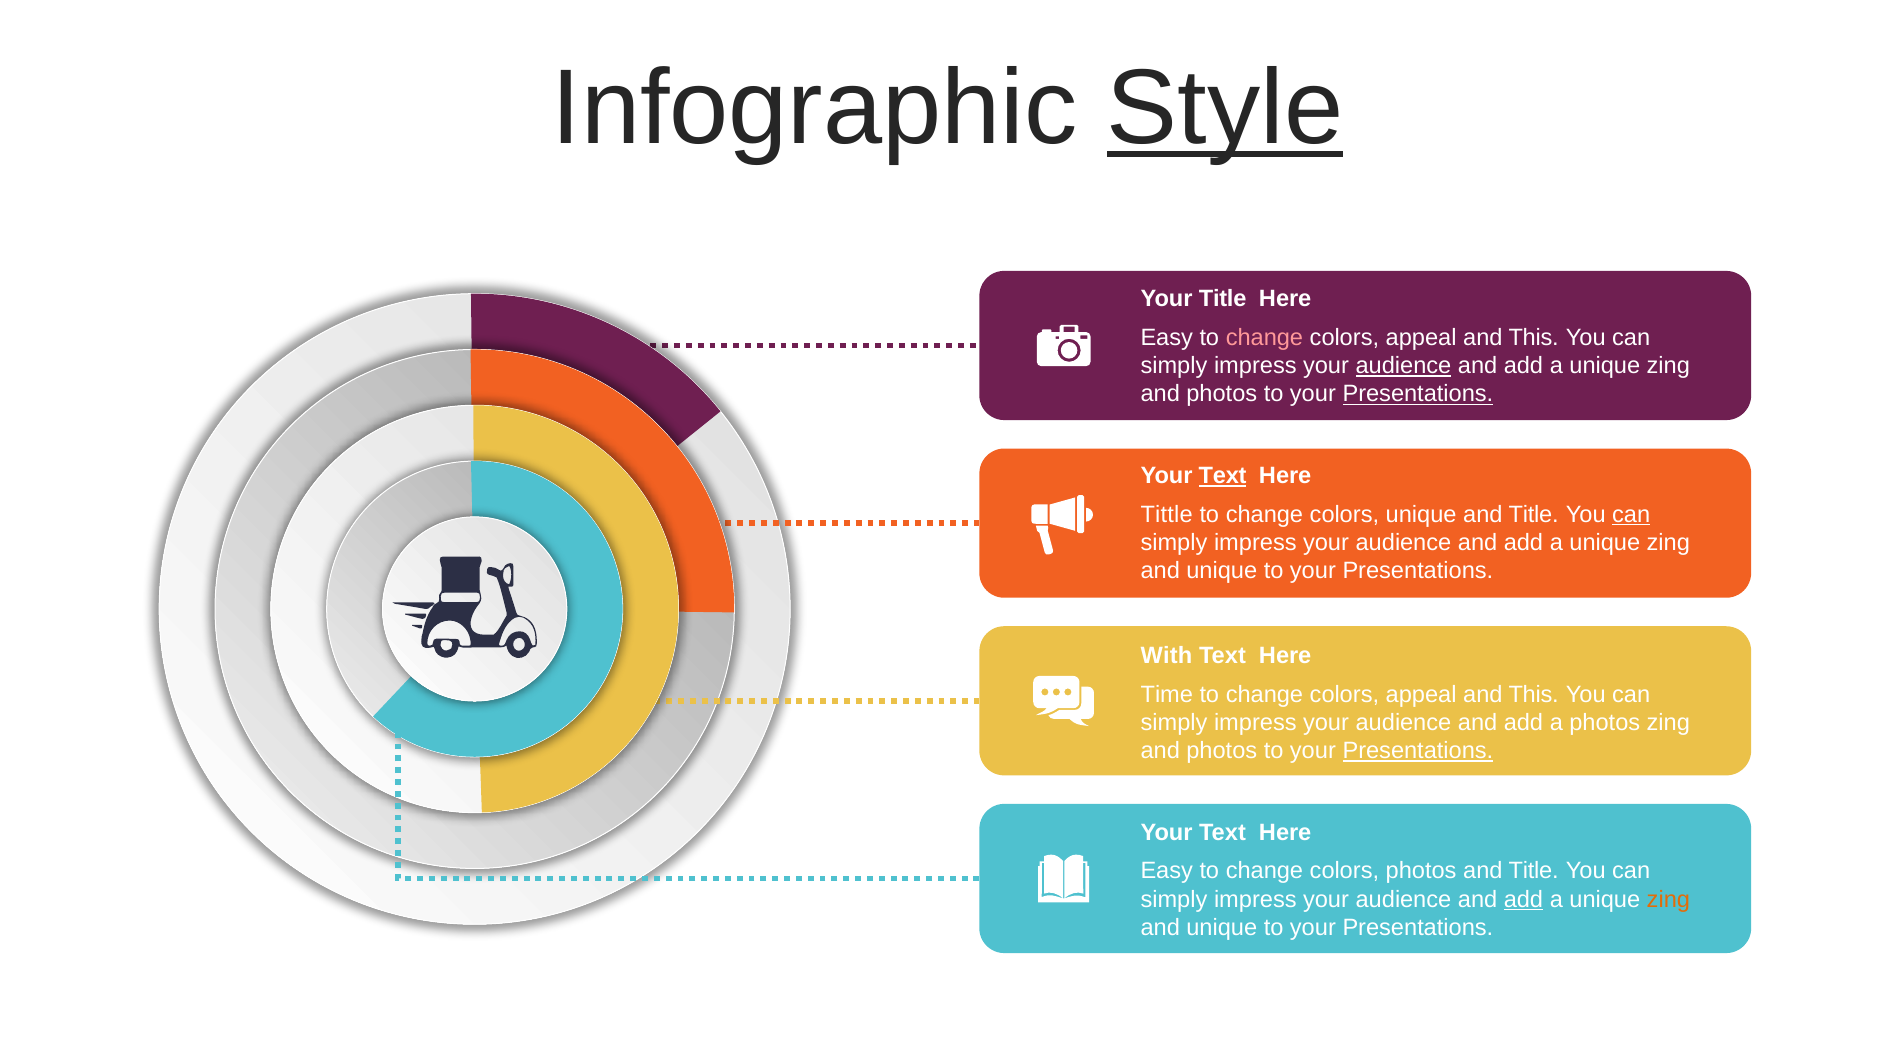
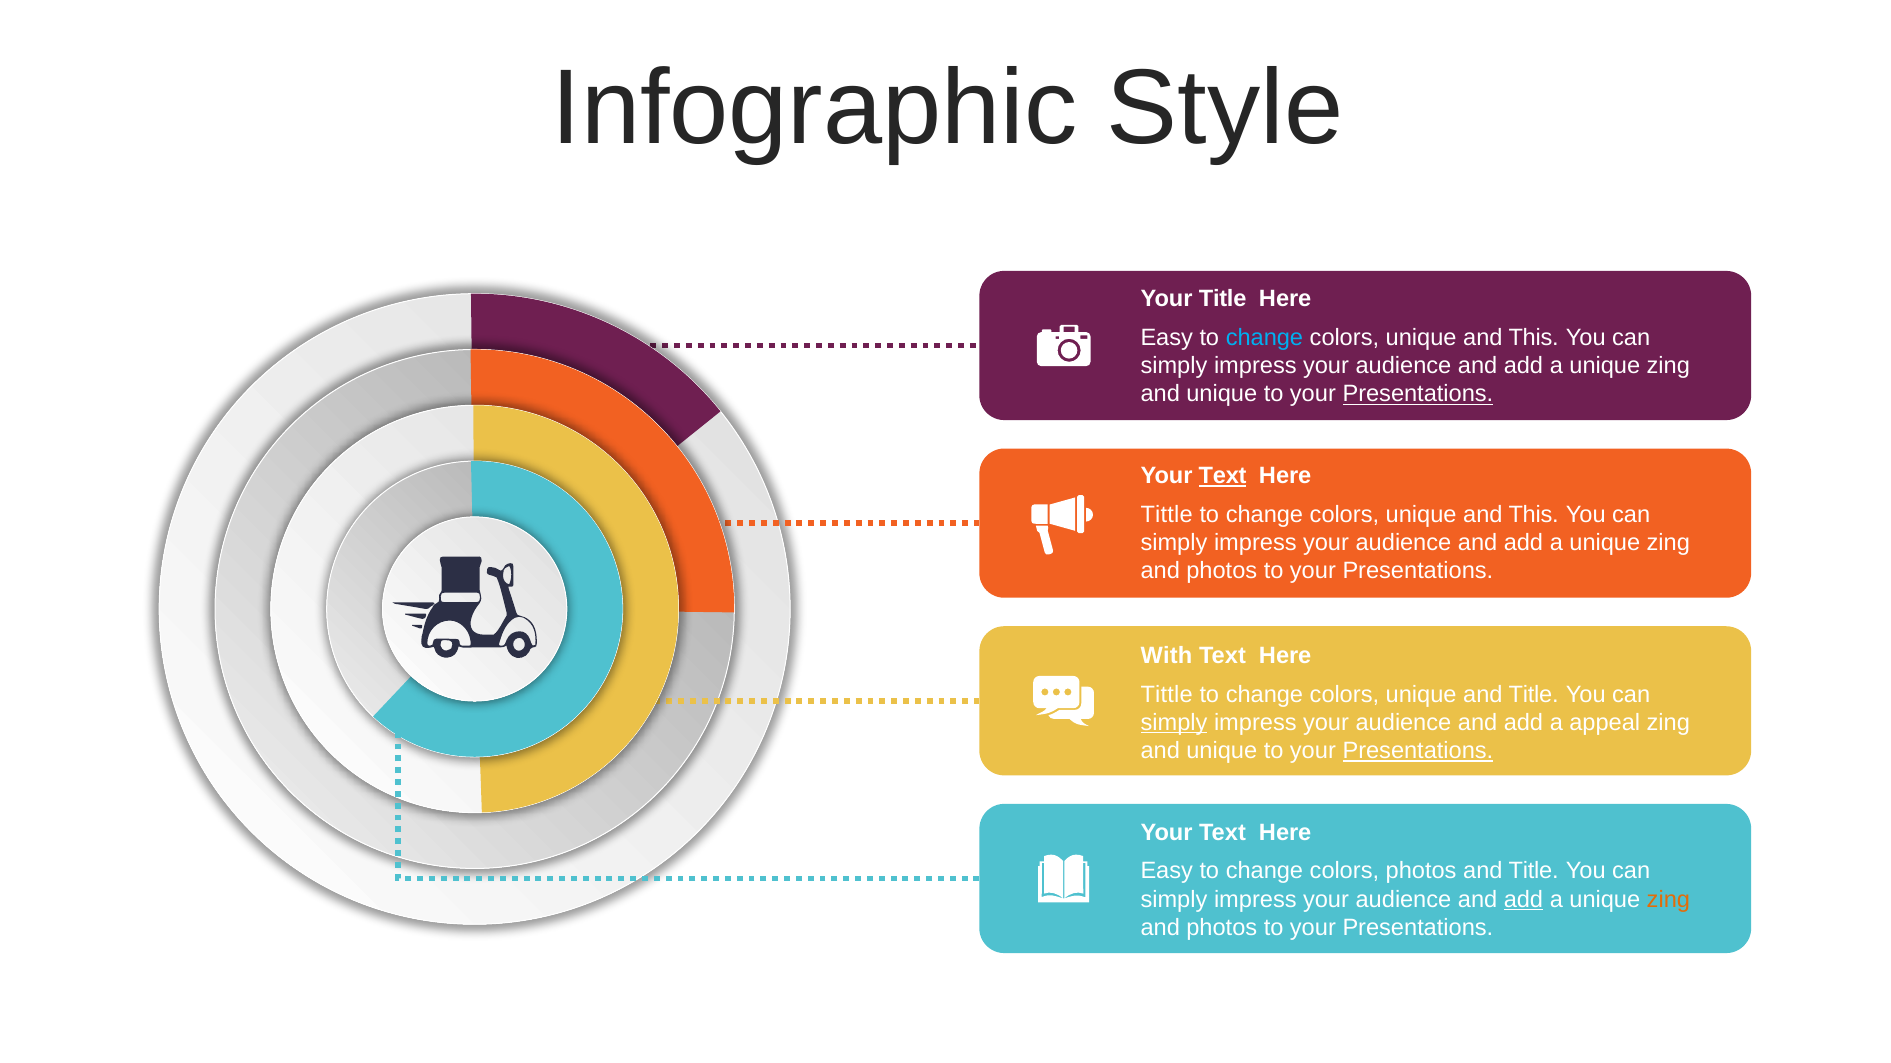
Style underline: present -> none
change at (1264, 338) colour: pink -> light blue
appeal at (1421, 338): appeal -> unique
audience at (1403, 366) underline: present -> none
photos at (1222, 394): photos -> unique
Title at (1534, 515): Title -> This
can at (1631, 515) underline: present -> none
unique at (1222, 571): unique -> photos
Time at (1167, 695): Time -> Tittle
appeal at (1421, 695): appeal -> unique
This at (1534, 695): This -> Title
simply at (1174, 723) underline: none -> present
a photos: photos -> appeal
photos at (1222, 751): photos -> unique
unique at (1222, 928): unique -> photos
